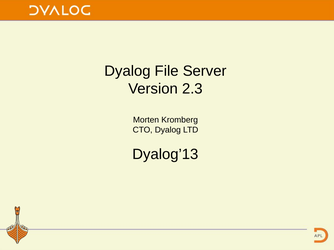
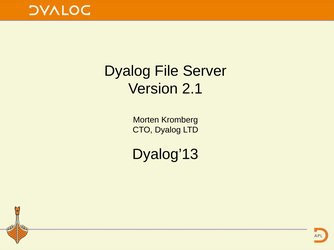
2.3: 2.3 -> 2.1
